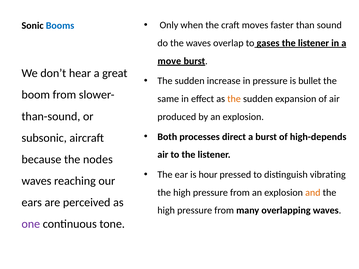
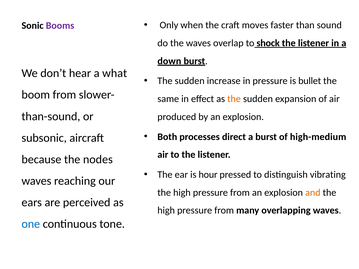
Booms colour: blue -> purple
gases: gases -> shock
move: move -> down
great: great -> what
high-depends: high-depends -> high-medium
one colour: purple -> blue
